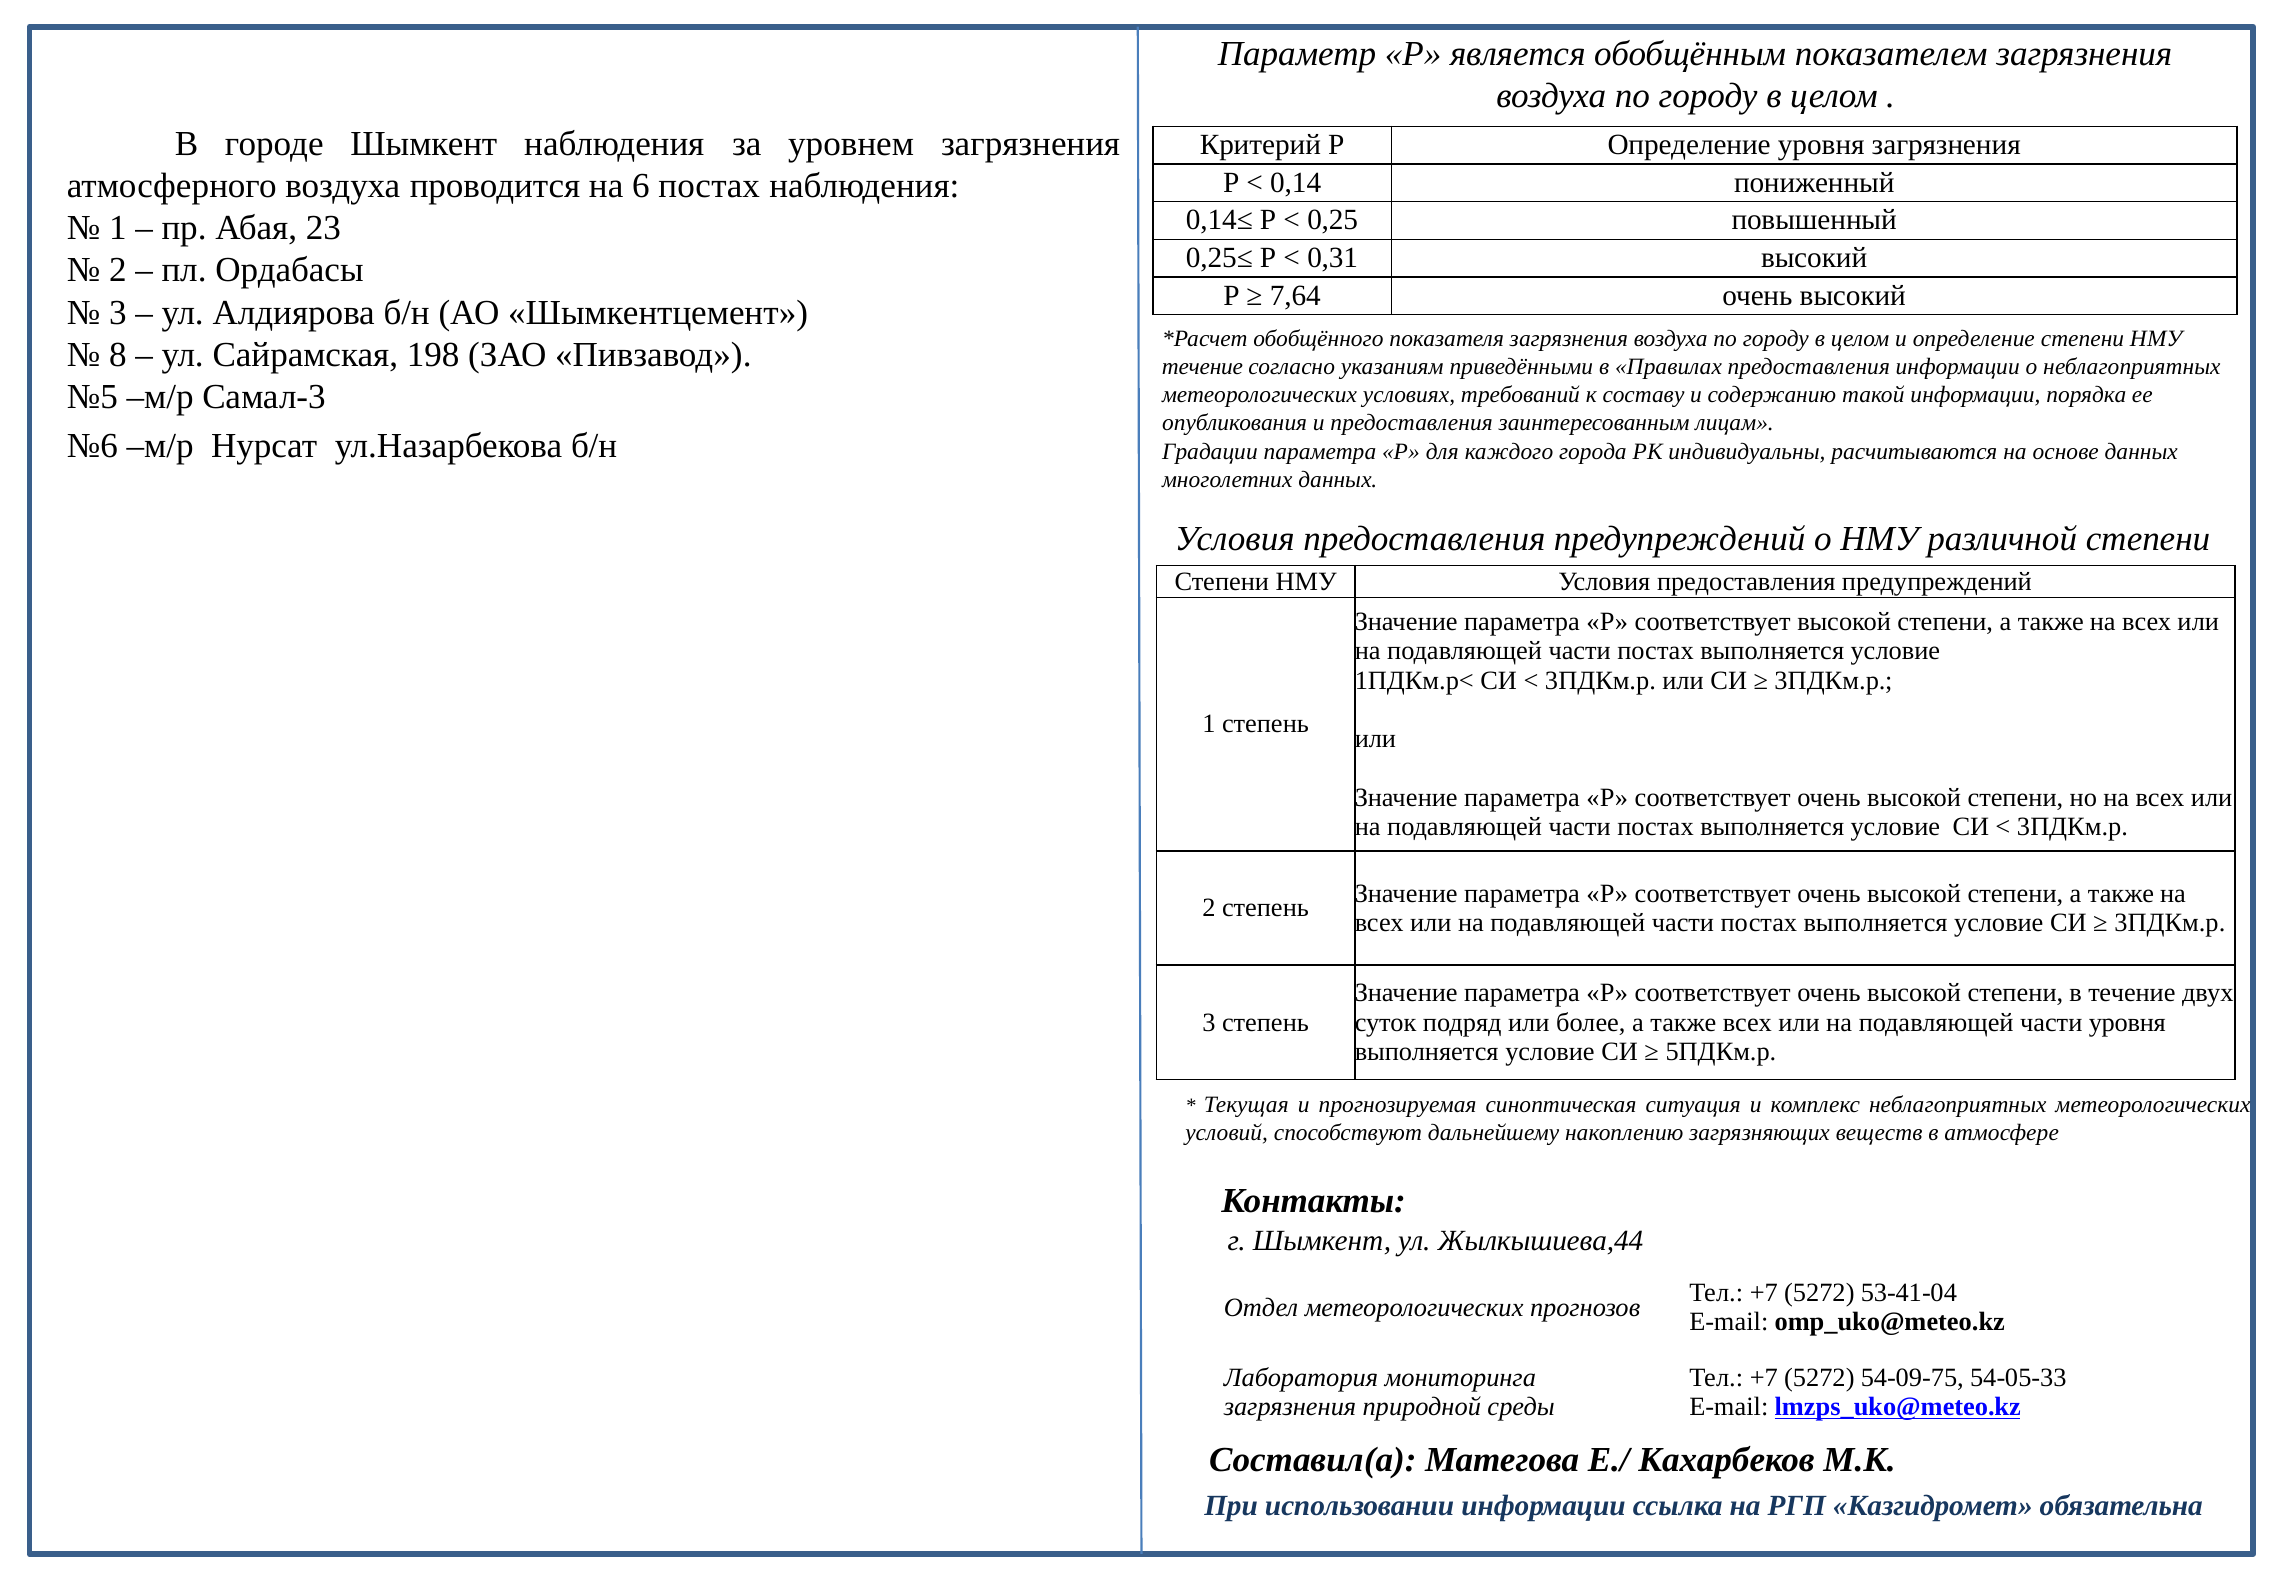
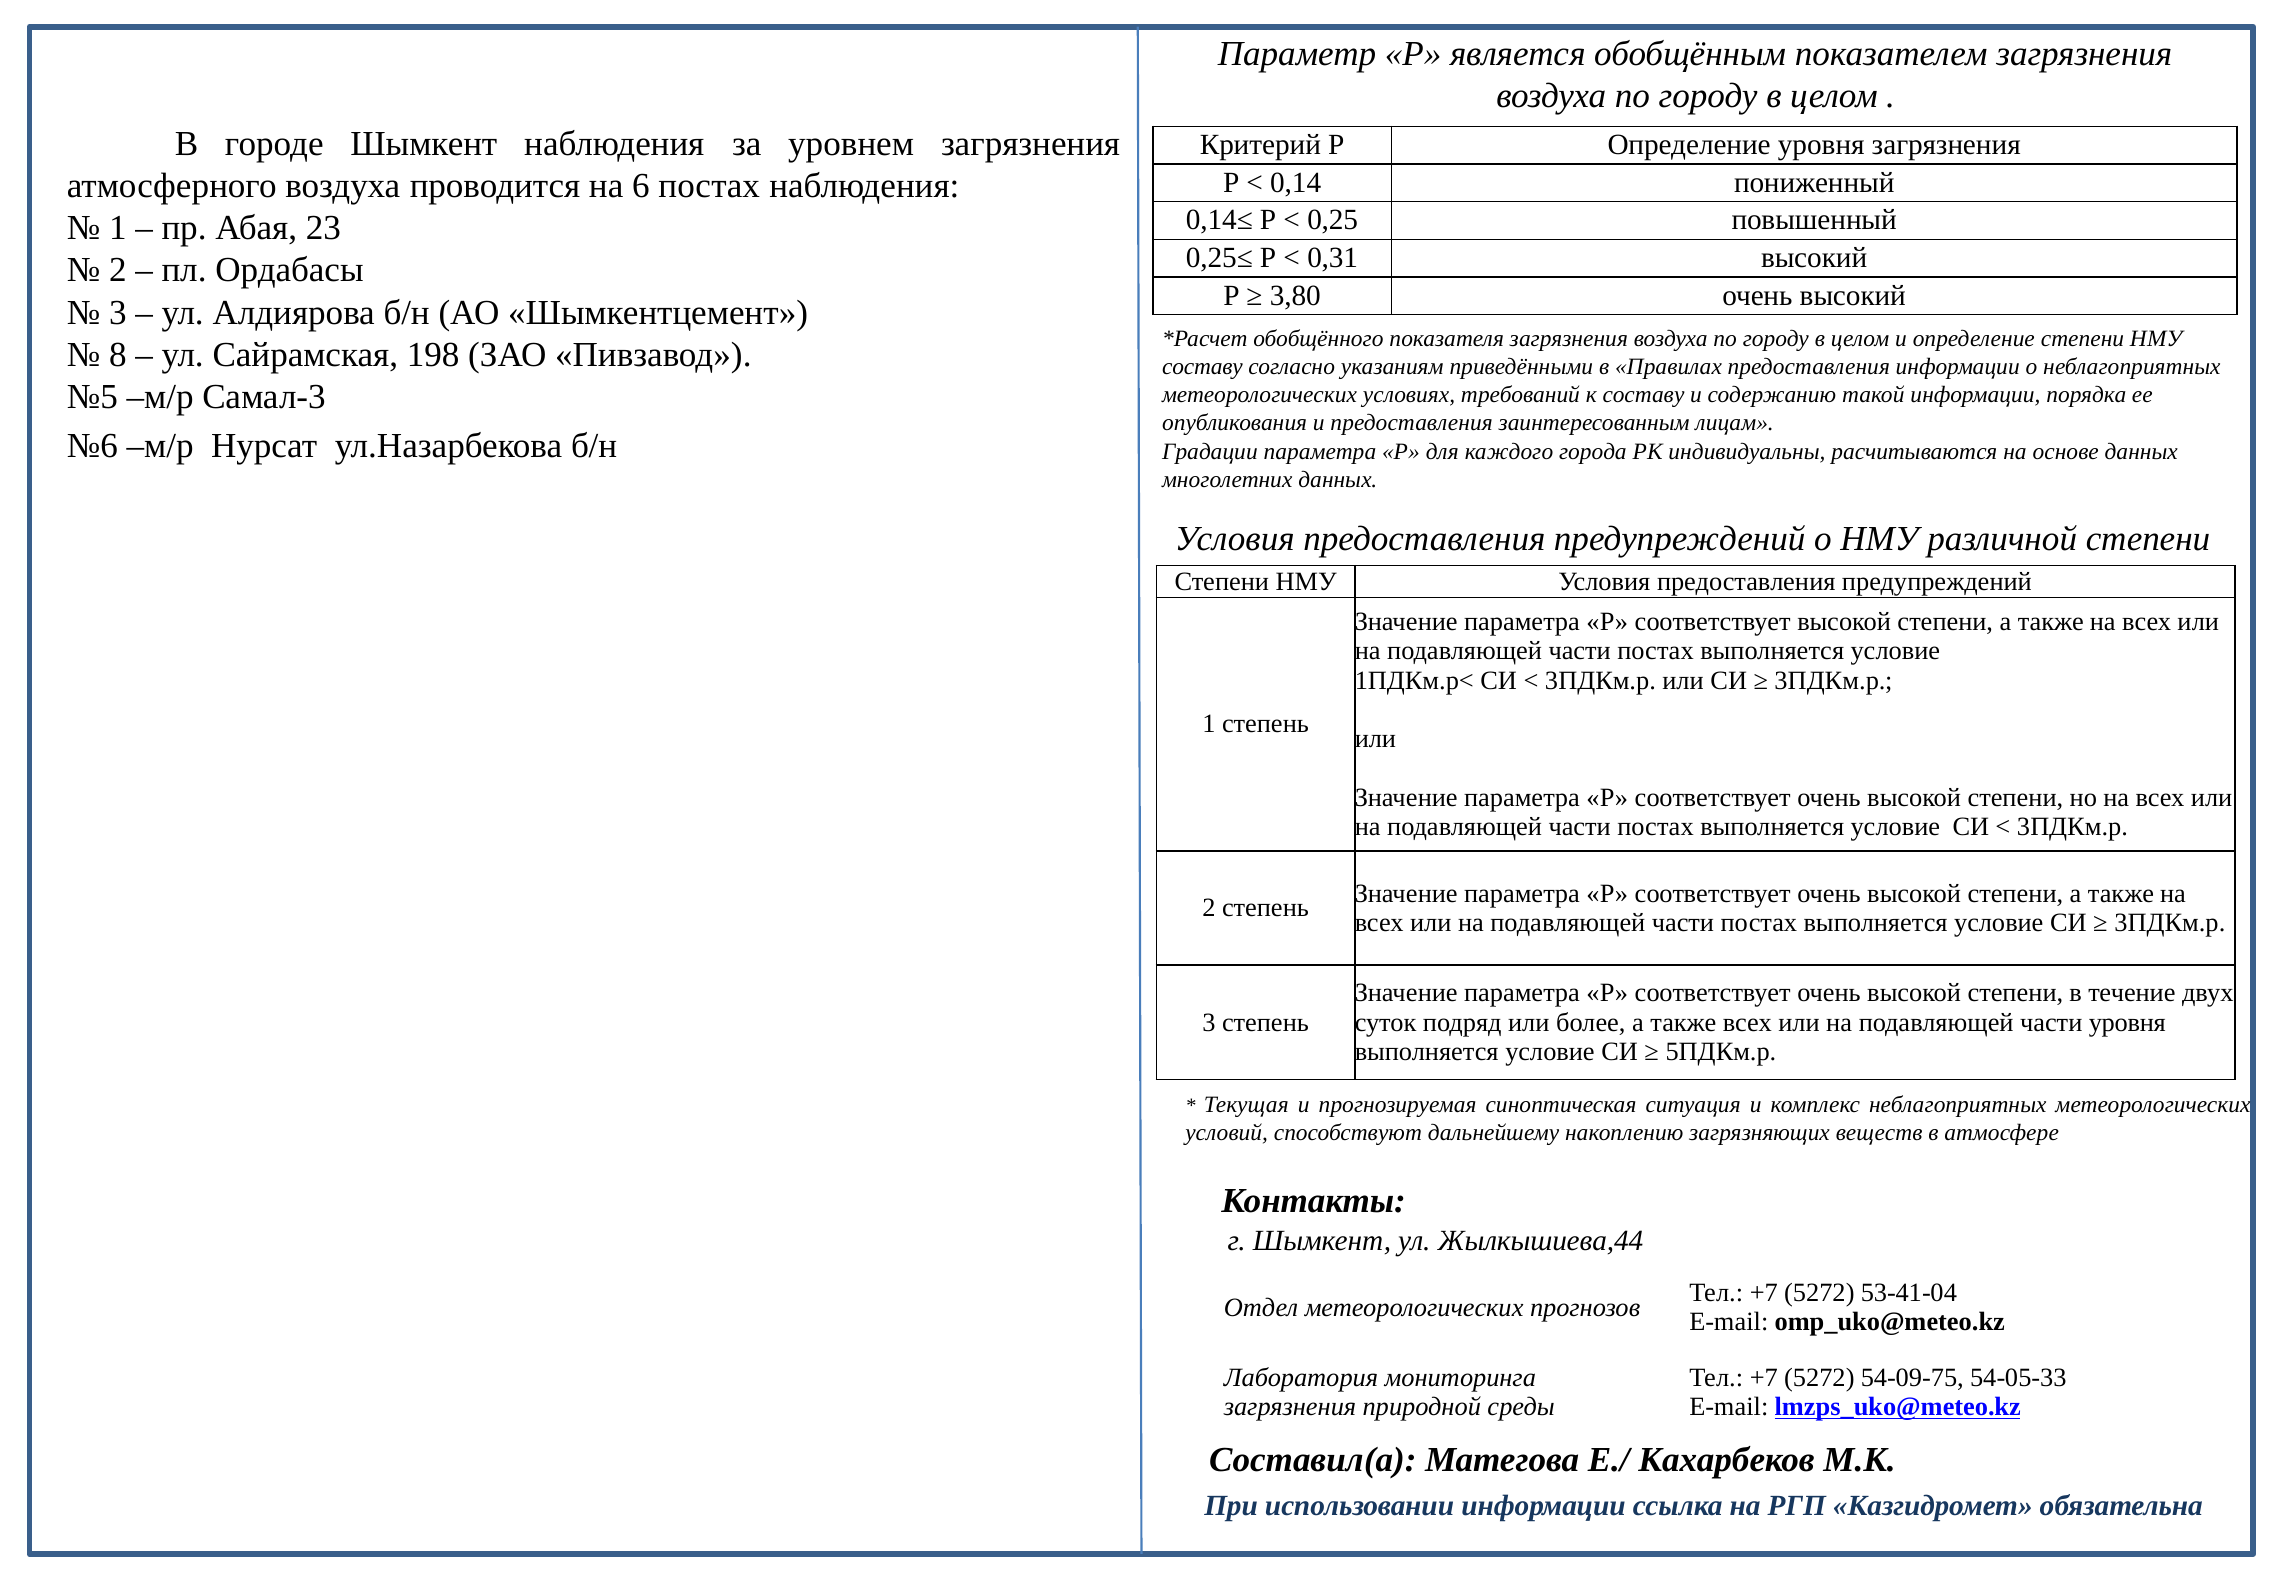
7,64: 7,64 -> 3,80
течение at (1202, 367): течение -> составу
